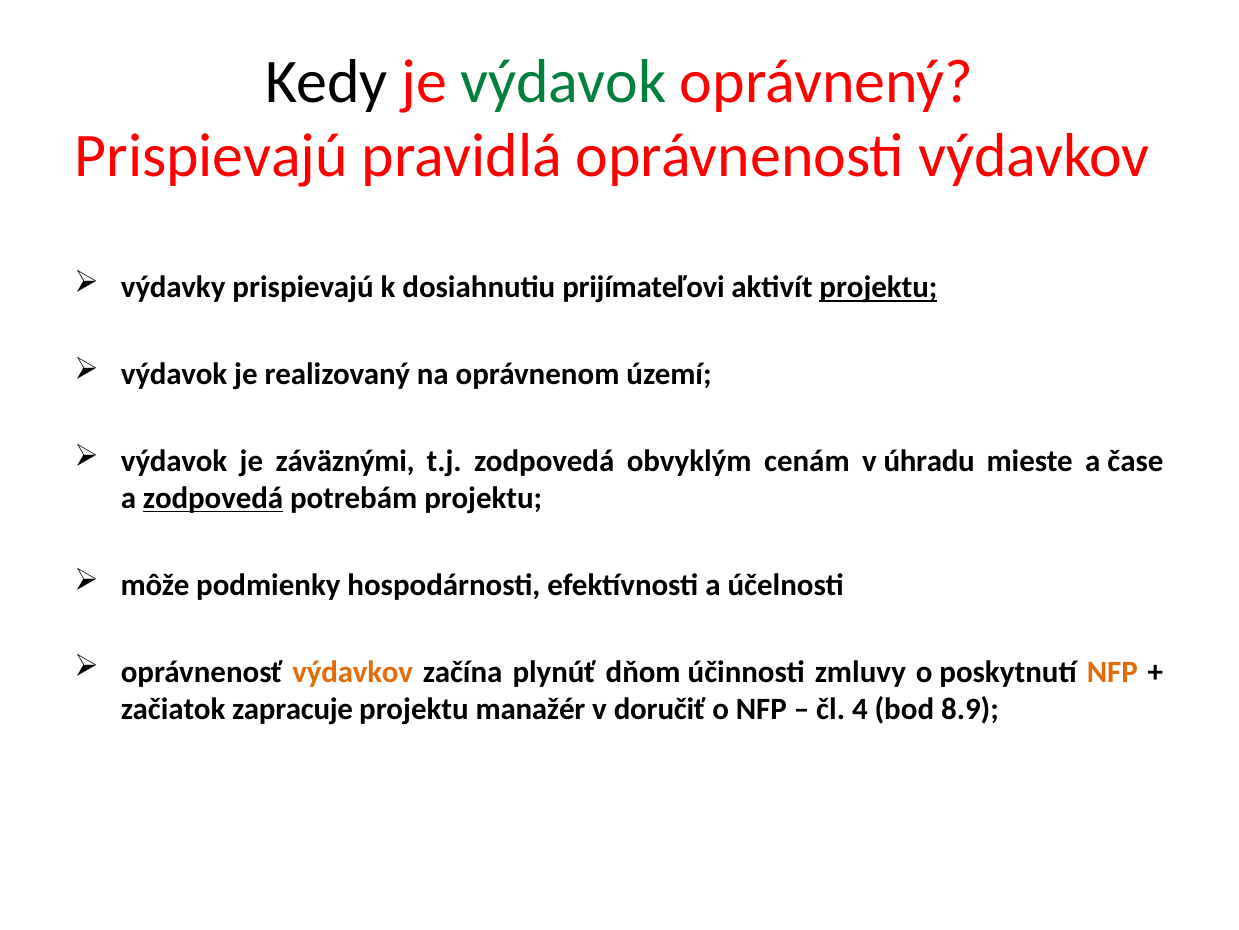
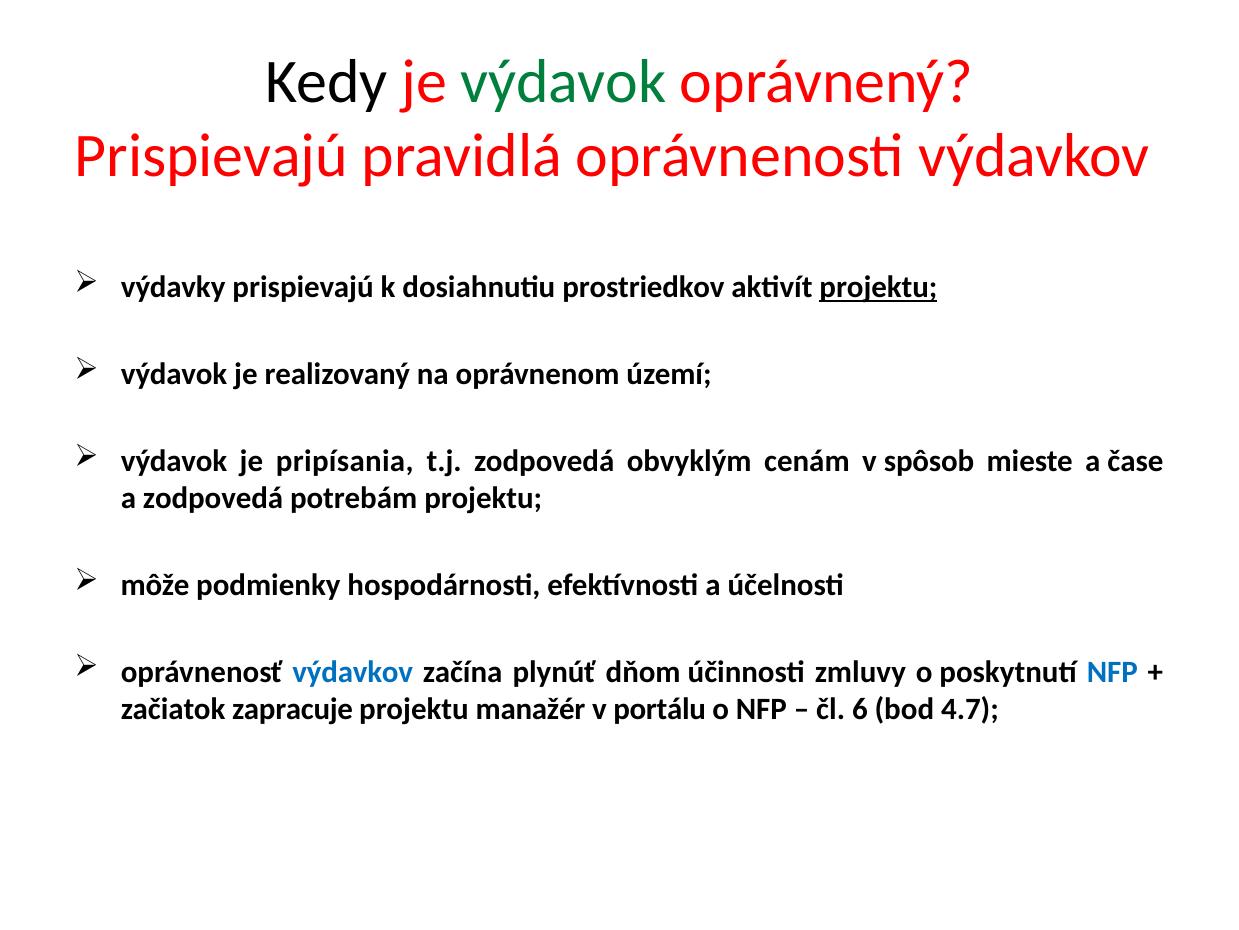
prijímateľovi: prijímateľovi -> prostriedkov
záväznými: záväznými -> pripísania
úhradu: úhradu -> spôsob
zodpovedá at (213, 498) underline: present -> none
výdavkov at (353, 671) colour: orange -> blue
NFP at (1112, 671) colour: orange -> blue
doručiť: doručiť -> portálu
4: 4 -> 6
8.9: 8.9 -> 4.7
